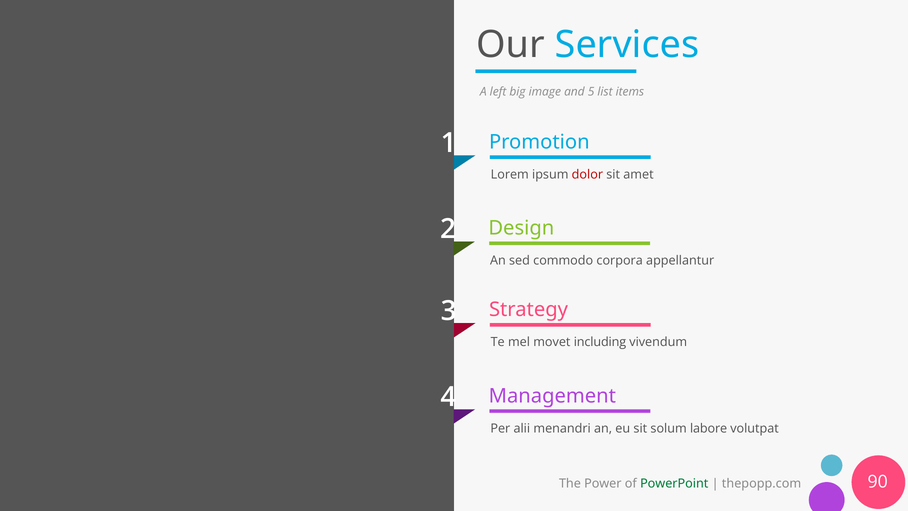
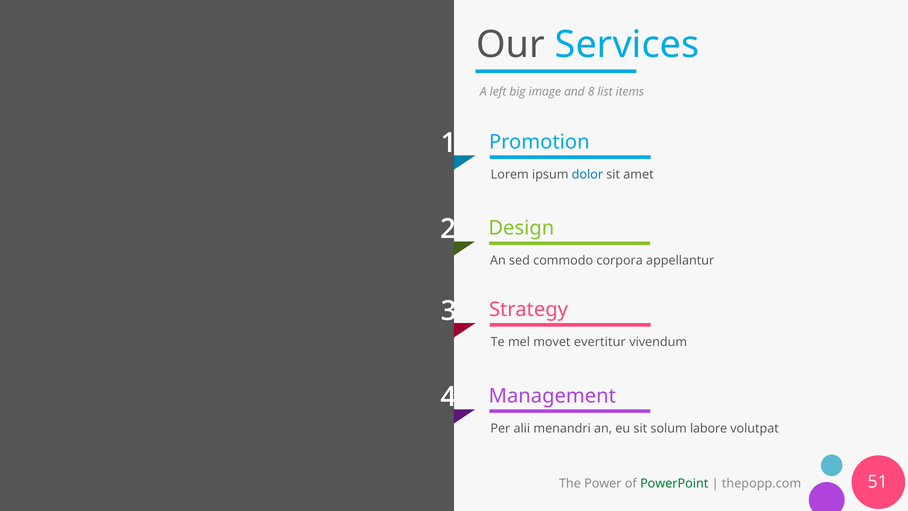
5: 5 -> 8
dolor colour: red -> blue
including: including -> evertitur
90: 90 -> 51
